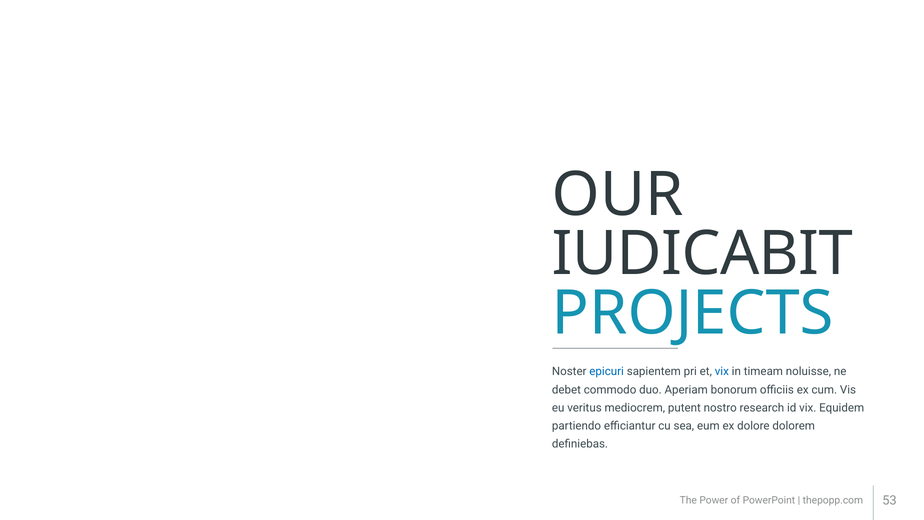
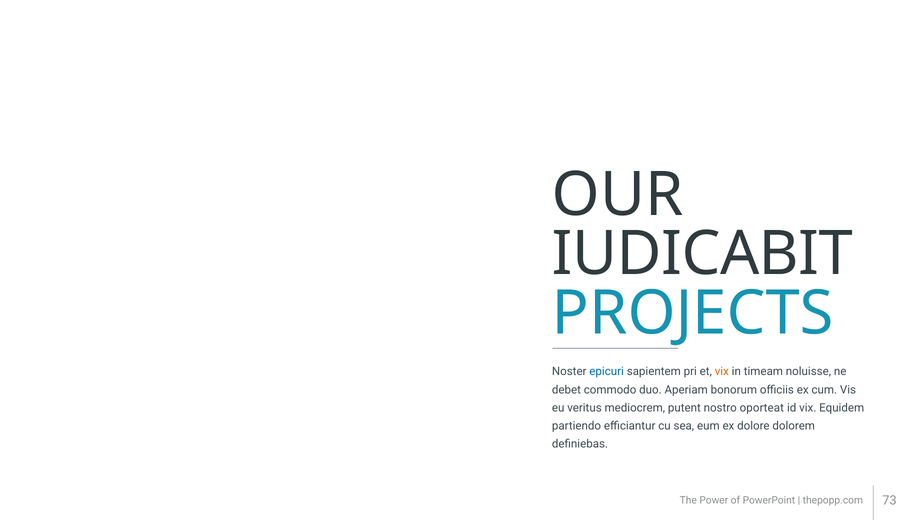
vix at (722, 371) colour: blue -> orange
research: research -> oporteat
53: 53 -> 73
